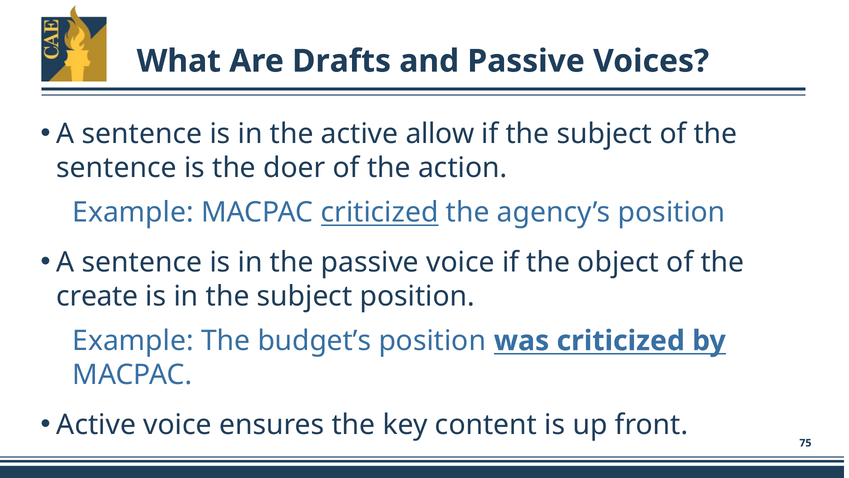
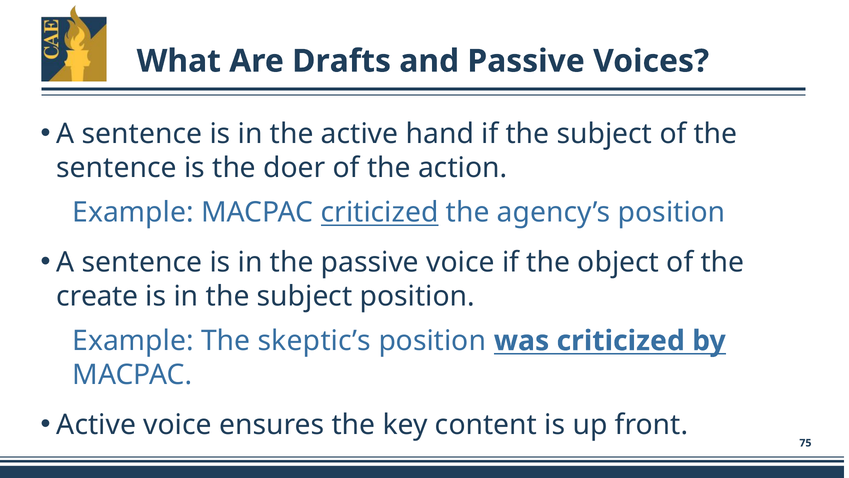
allow: allow -> hand
budget’s: budget’s -> skeptic’s
